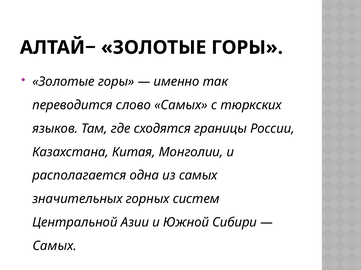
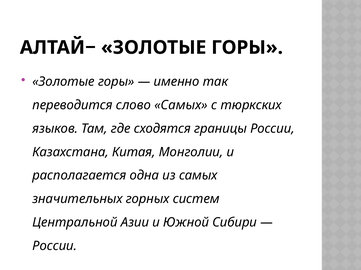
Самых at (55, 246): Самых -> России
